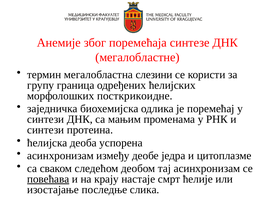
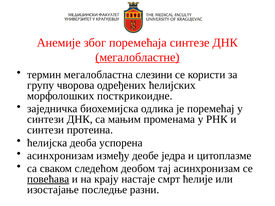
мегалобластне underline: none -> present
граница: граница -> чворова
слика: слика -> разни
